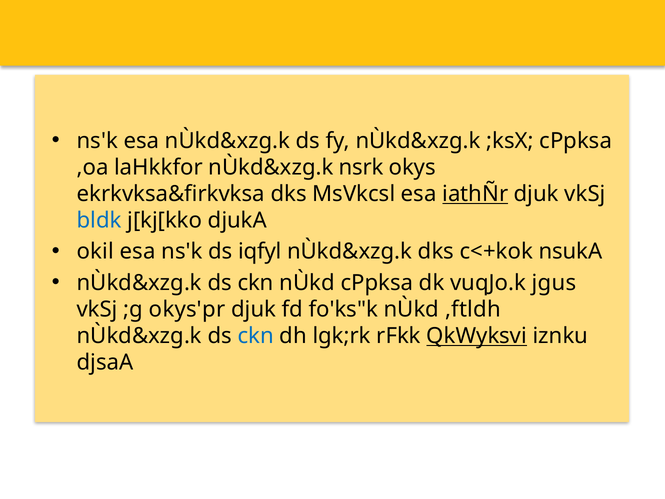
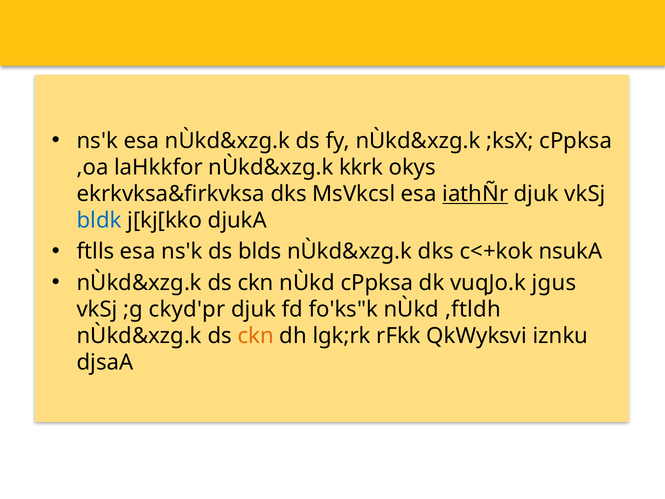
nsrk: nsrk -> kkrk
okil: okil -> ftlls
iqfyl: iqfyl -> blds
okys'pr: okys'pr -> ckyd'pr
ckn at (256, 336) colour: blue -> orange
QkWyksvi underline: present -> none
